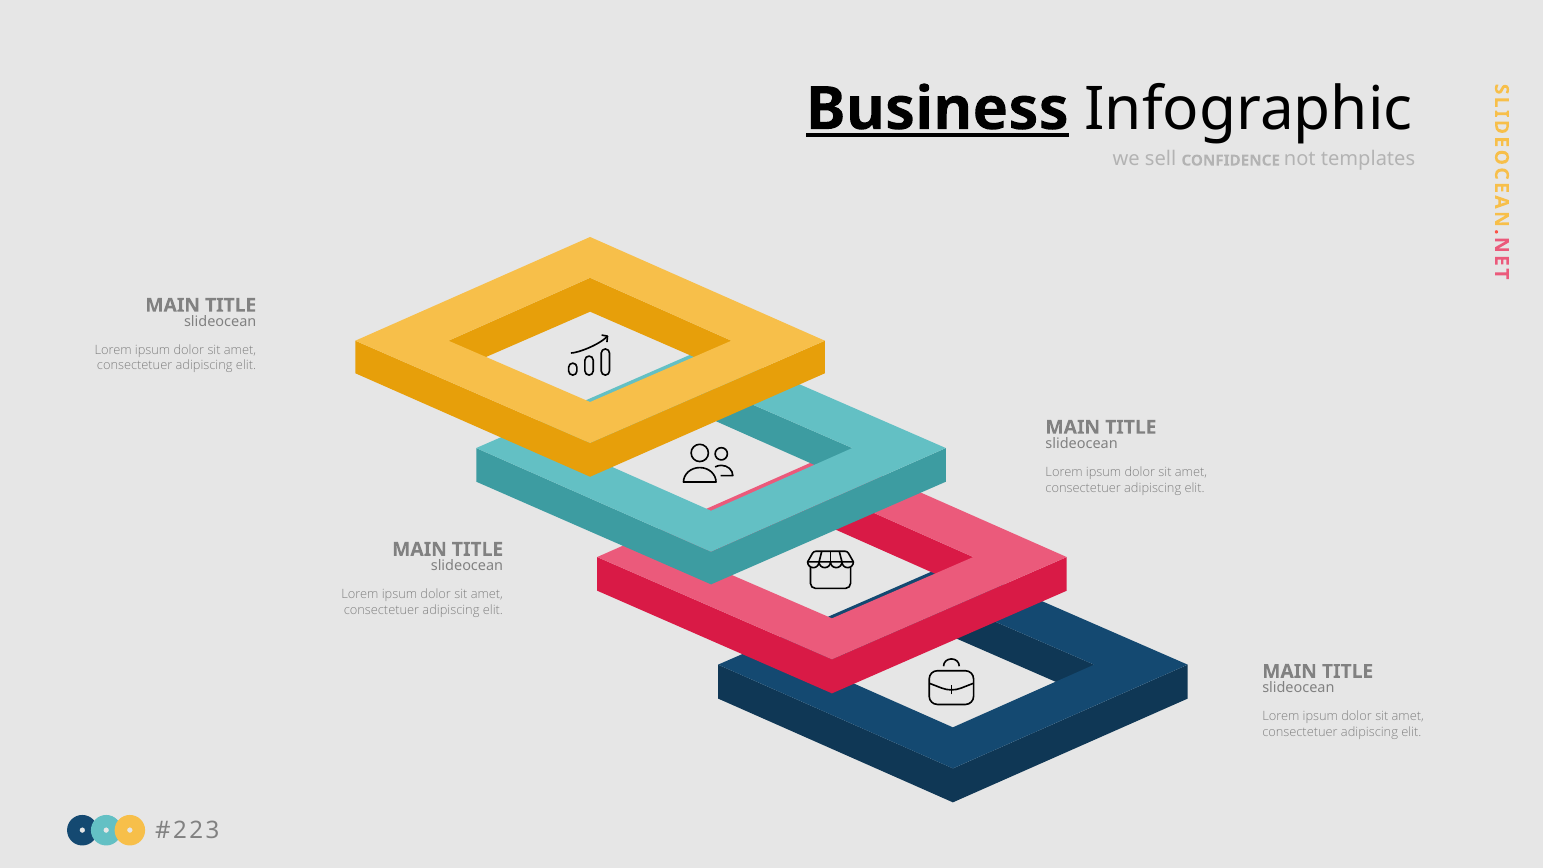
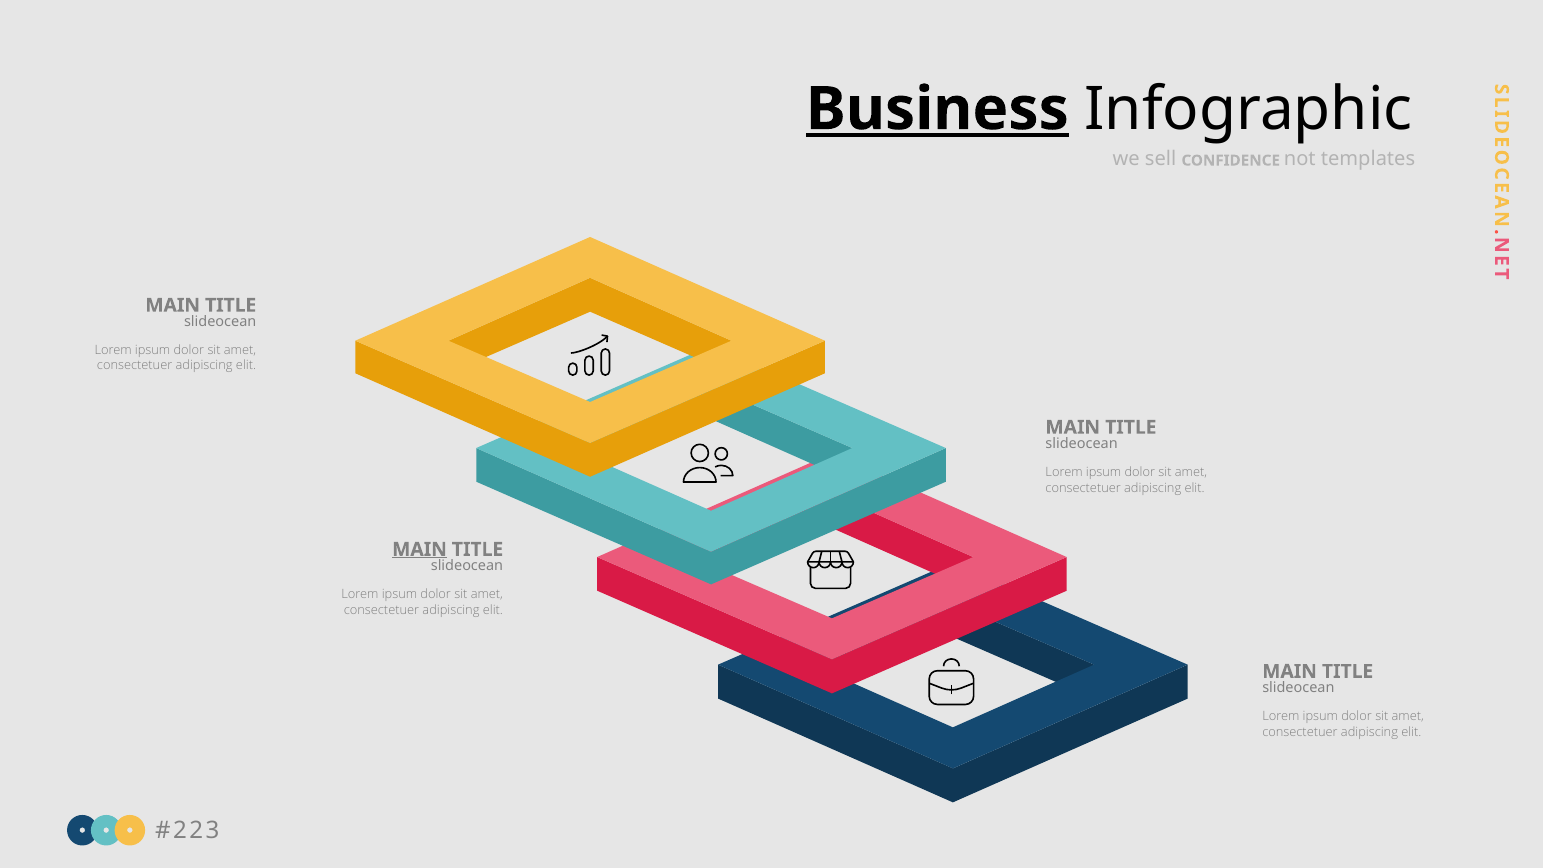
MAIN at (420, 549) underline: none -> present
